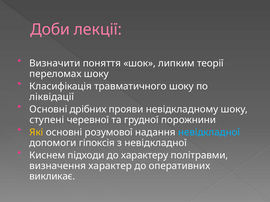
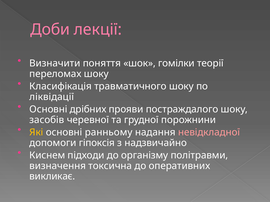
липким: липким -> гомілки
невідкладному: невідкладному -> постраждалого
ступені: ступені -> засобів
розумової: розумової -> ранньому
невідкладної at (209, 133) colour: light blue -> pink
з невідкладної: невідкладної -> надзвичайно
характеру: характеру -> організму
характер: характер -> токсична
